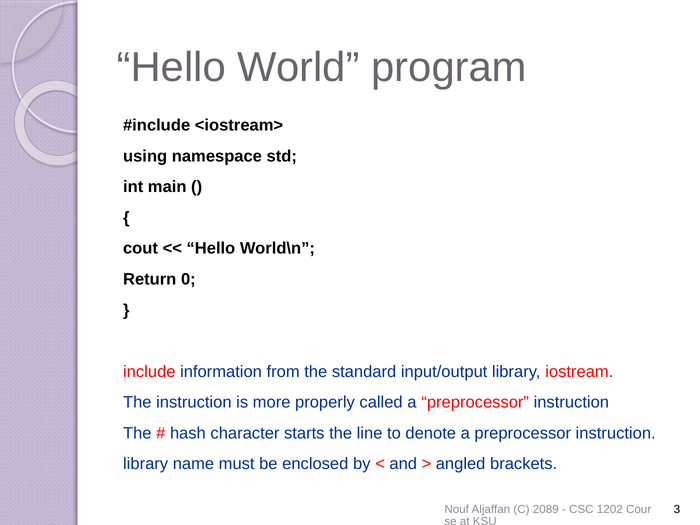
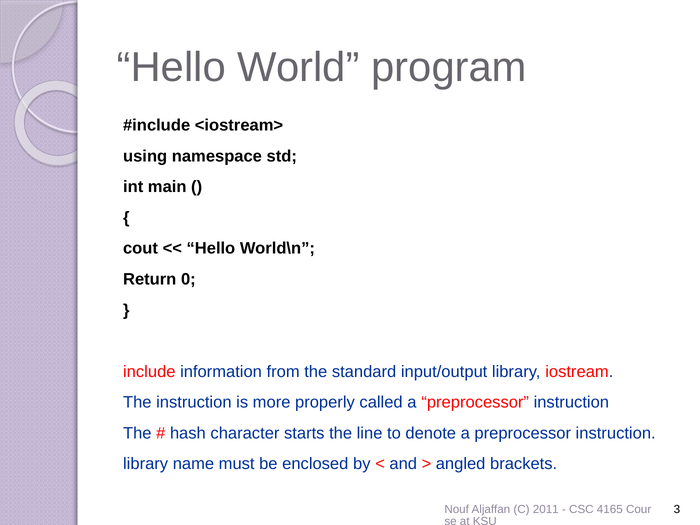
2089: 2089 -> 2011
1202: 1202 -> 4165
